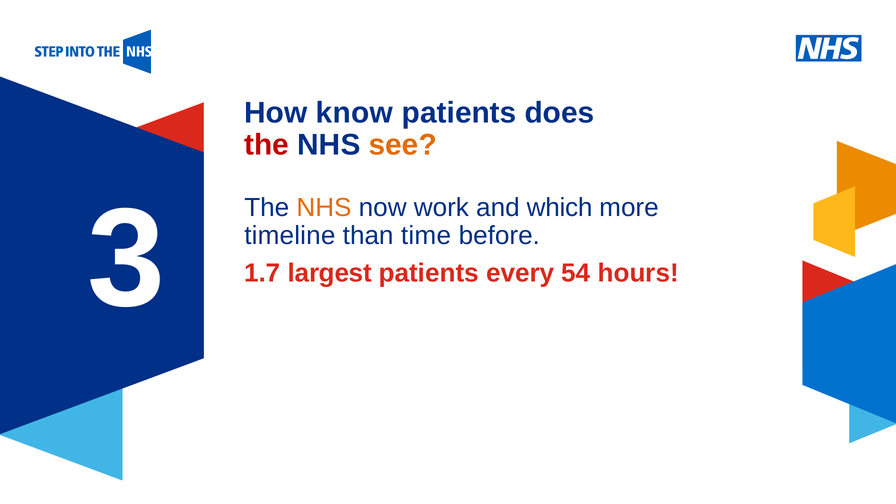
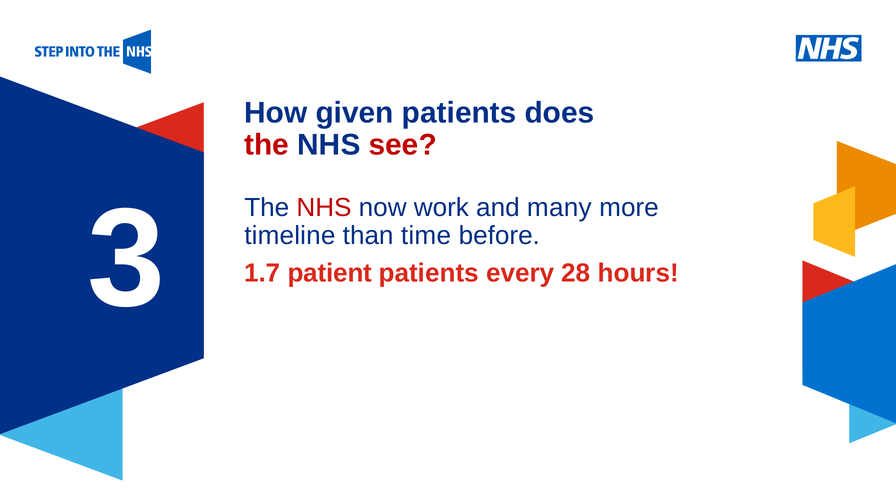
know: know -> given
see colour: orange -> red
NHS at (324, 207) colour: orange -> red
which: which -> many
largest: largest -> patient
54: 54 -> 28
